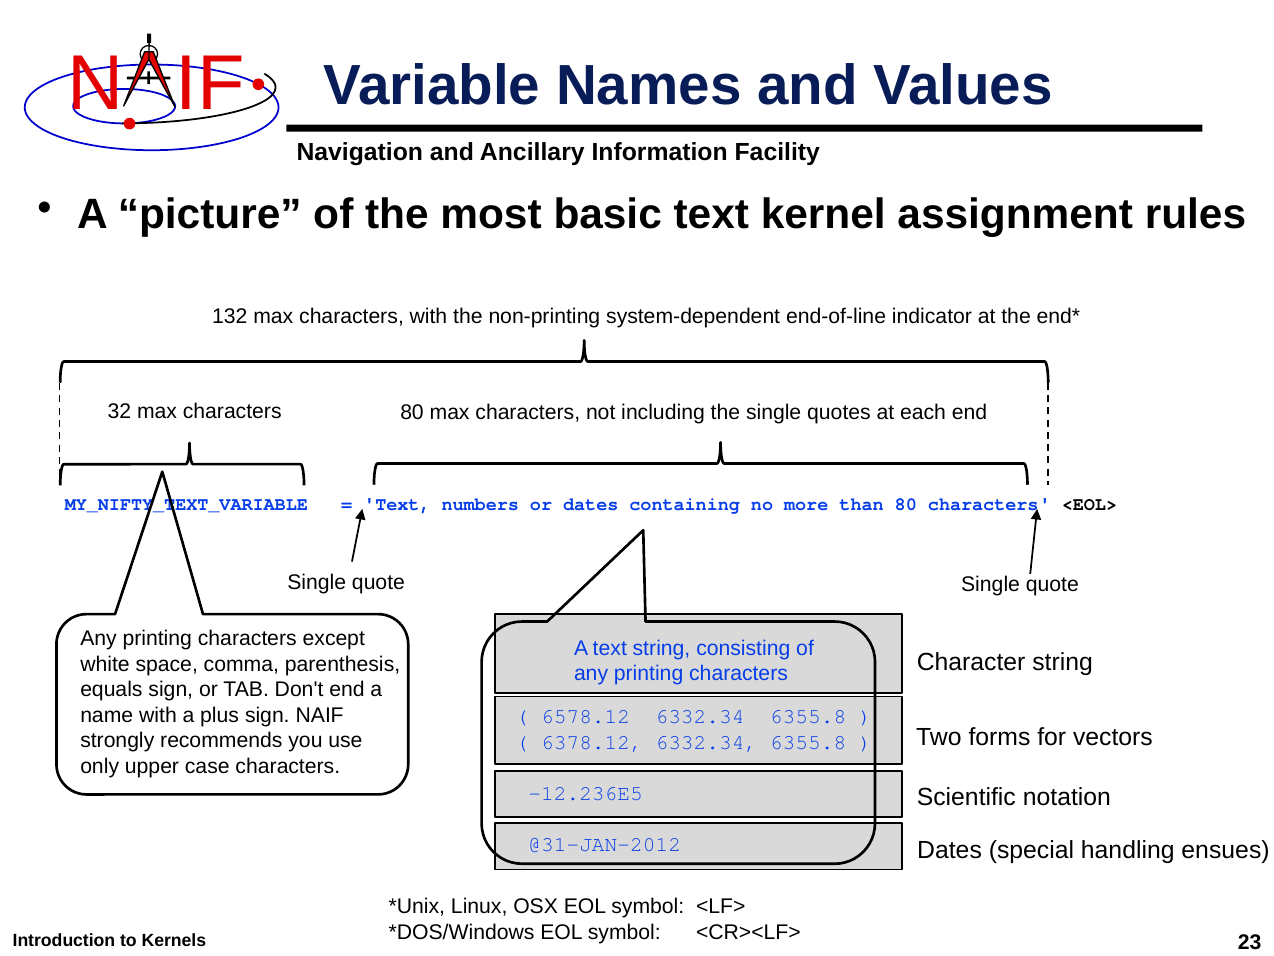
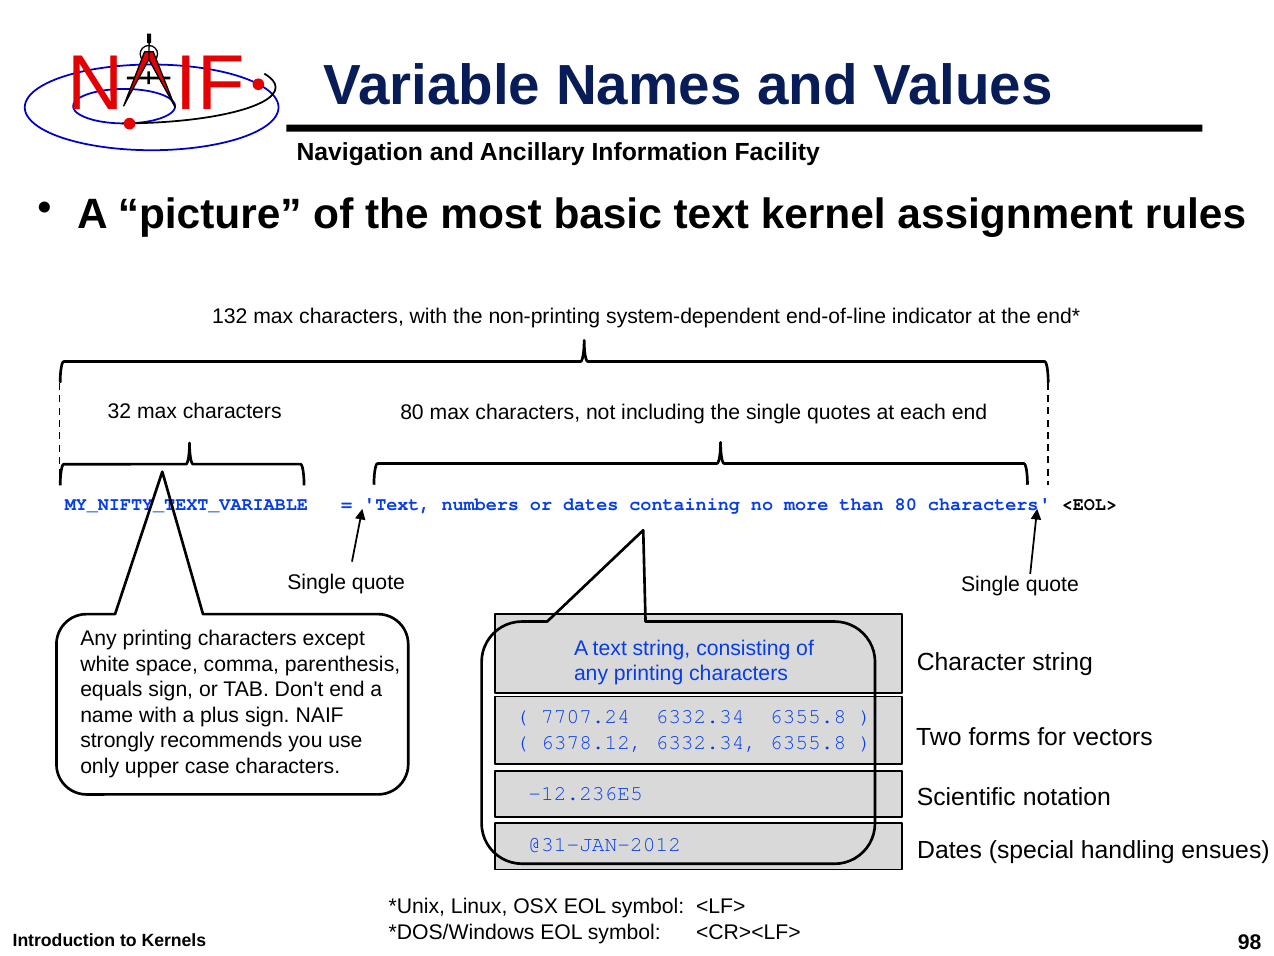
6578.12: 6578.12 -> 7707.24
23: 23 -> 98
